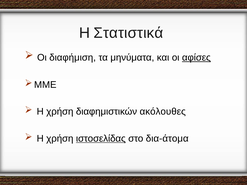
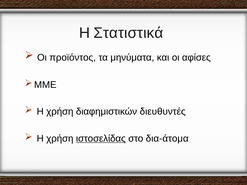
διαφήμιση: διαφήμιση -> προϊόντος
αφίσες underline: present -> none
ακόλουθες: ακόλουθες -> διευθυντές
